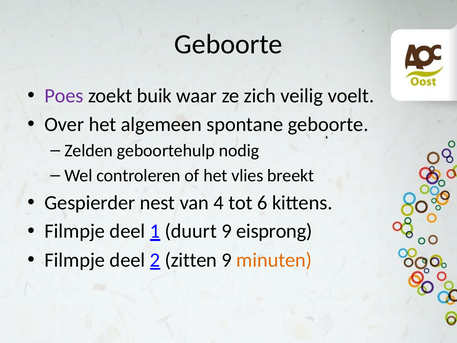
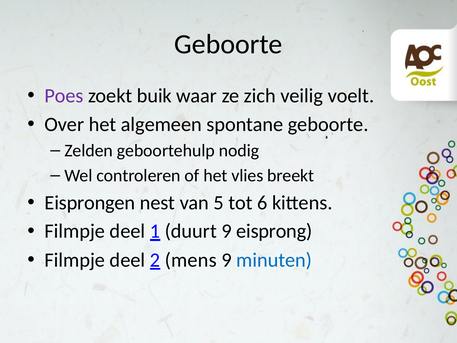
Gespierder: Gespierder -> Eisprongen
4: 4 -> 5
zitten: zitten -> mens
minuten colour: orange -> blue
